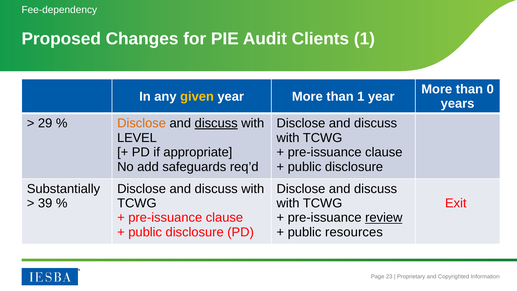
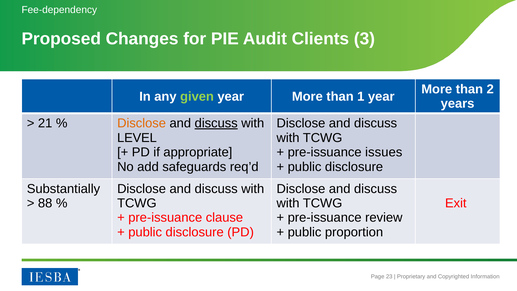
Clients 1: 1 -> 3
0: 0 -> 2
given colour: yellow -> light green
29: 29 -> 21
clause at (384, 152): clause -> issues
39: 39 -> 88
review underline: present -> none
resources: resources -> proportion
